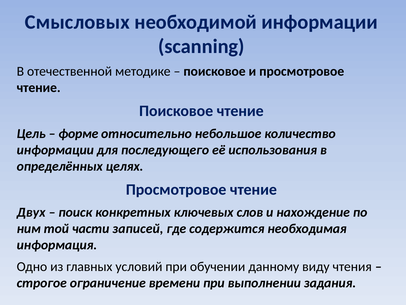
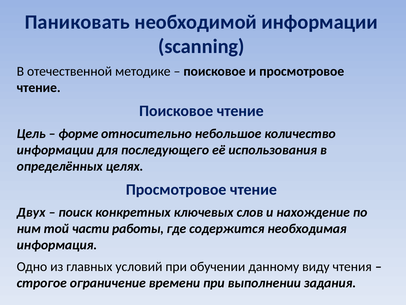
Смысловых: Смысловых -> Паниковать
записей: записей -> работы
